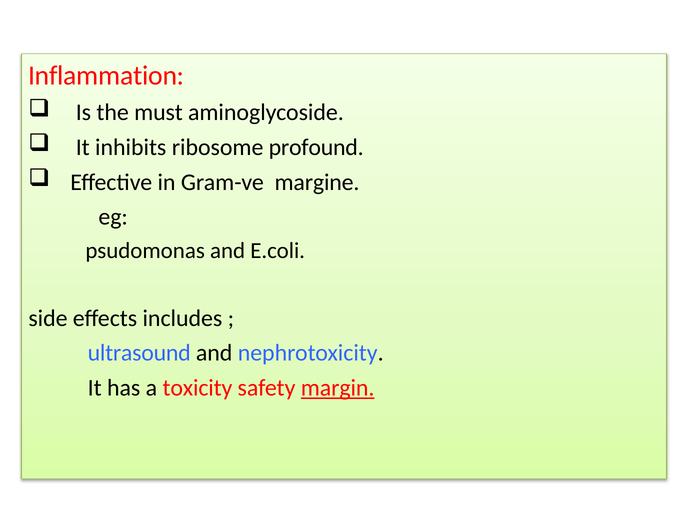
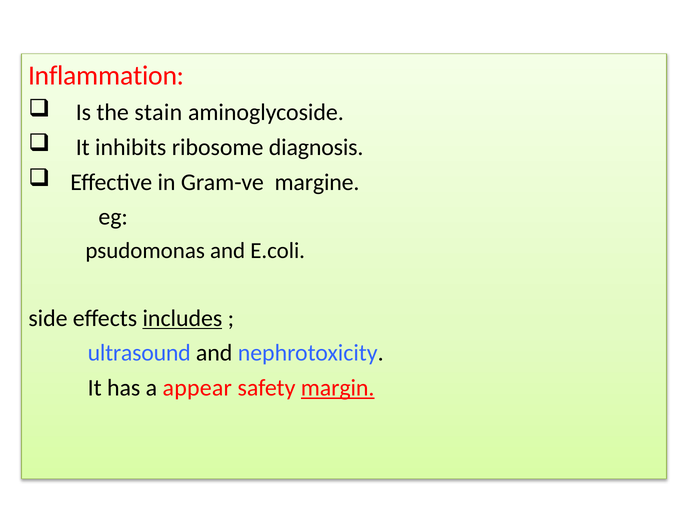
must: must -> stain
profound: profound -> diagnosis
includes underline: none -> present
toxicity: toxicity -> appear
